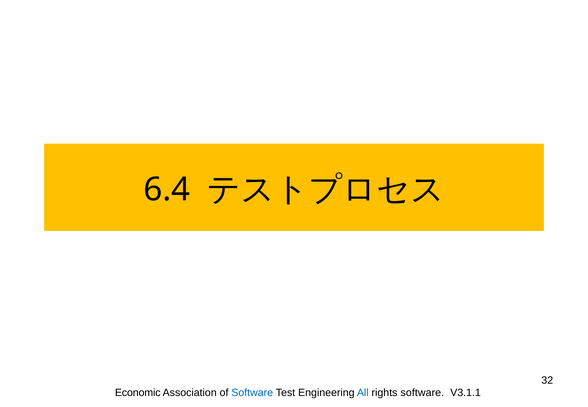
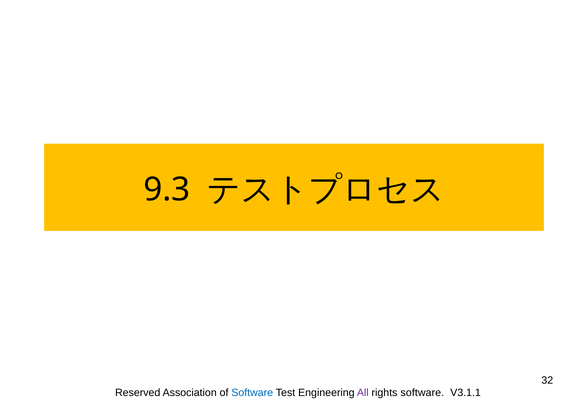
6.4: 6.4 -> 9.3
Economic: Economic -> Reserved
All colour: blue -> purple
